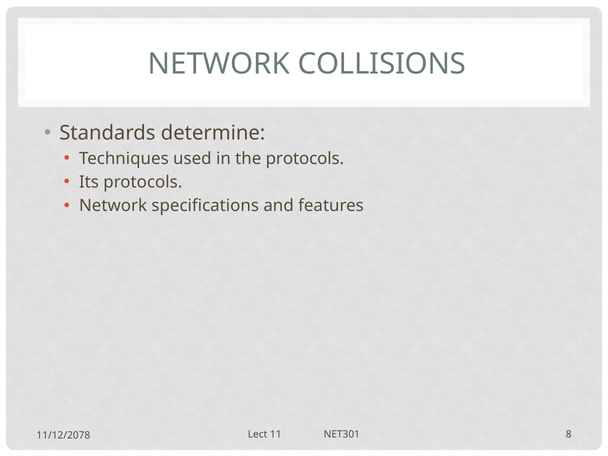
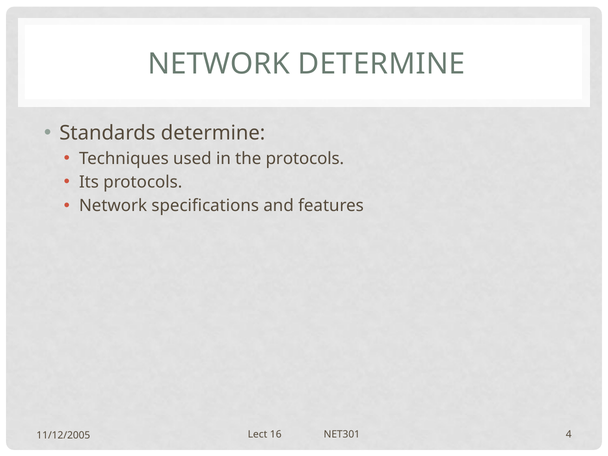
NETWORK COLLISIONS: COLLISIONS -> DETERMINE
11: 11 -> 16
8: 8 -> 4
11/12/2078: 11/12/2078 -> 11/12/2005
